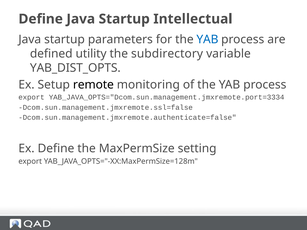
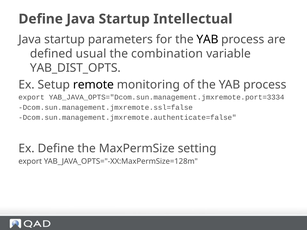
YAB at (207, 39) colour: blue -> black
utility: utility -> usual
subdirectory: subdirectory -> combination
